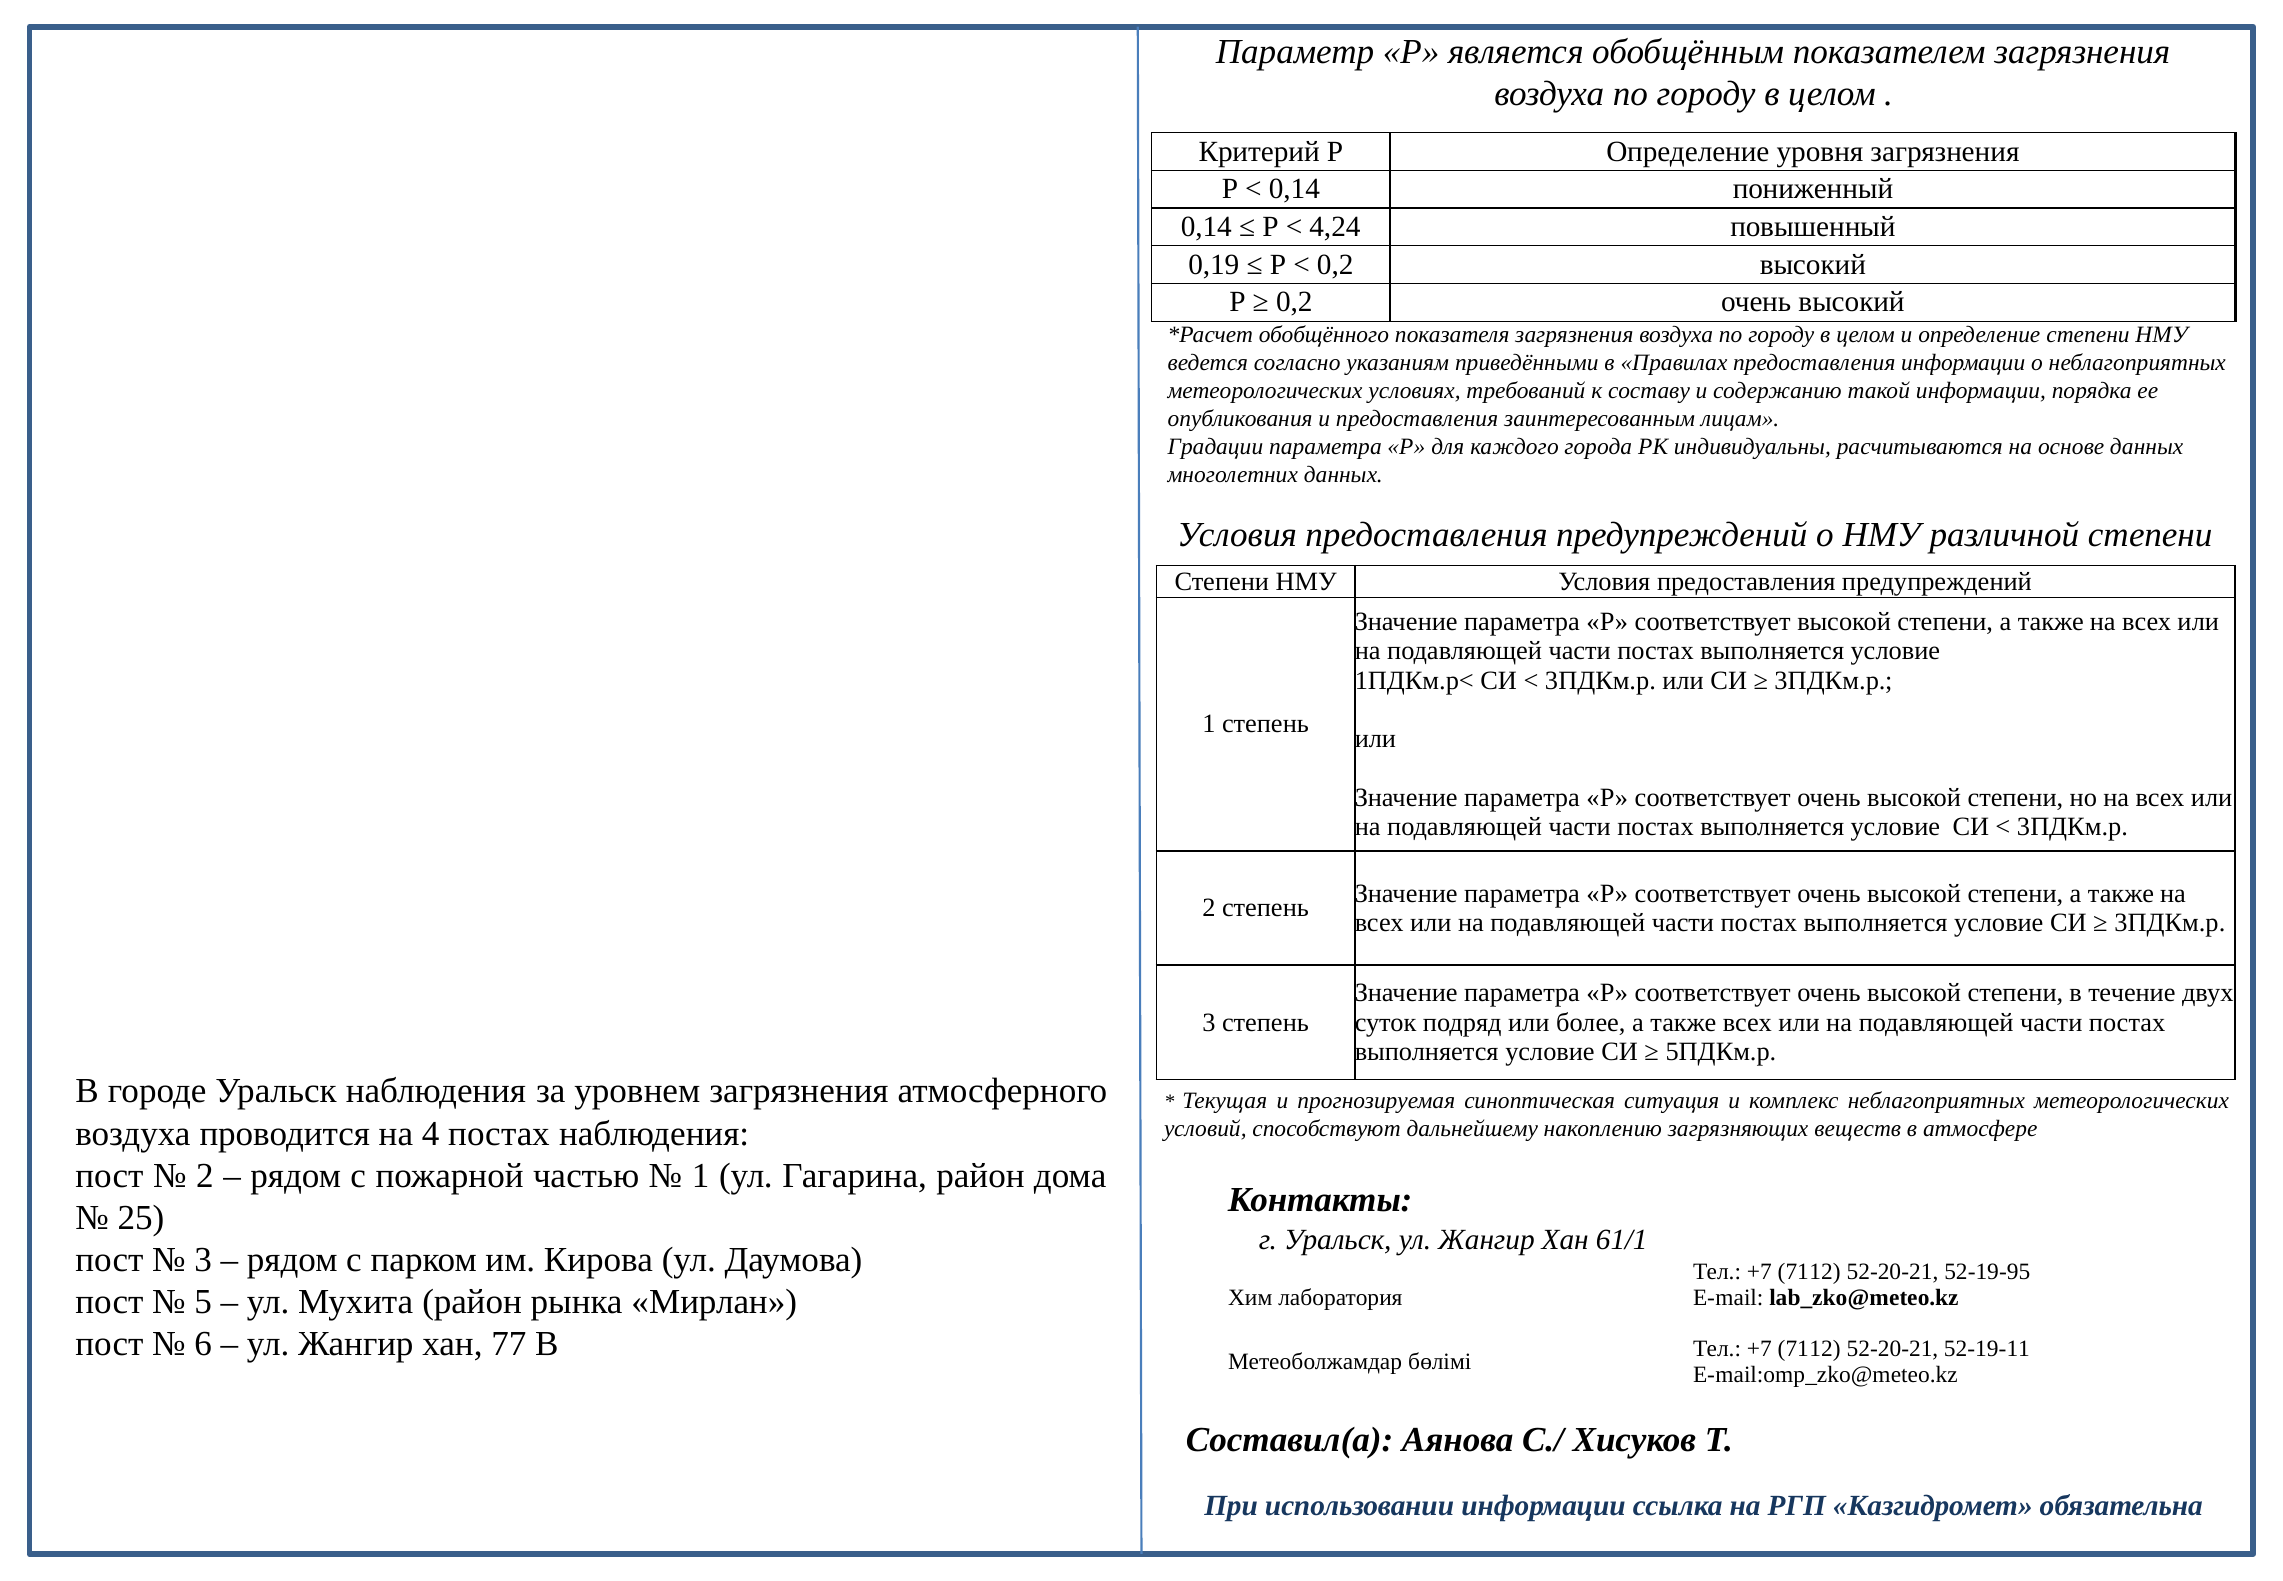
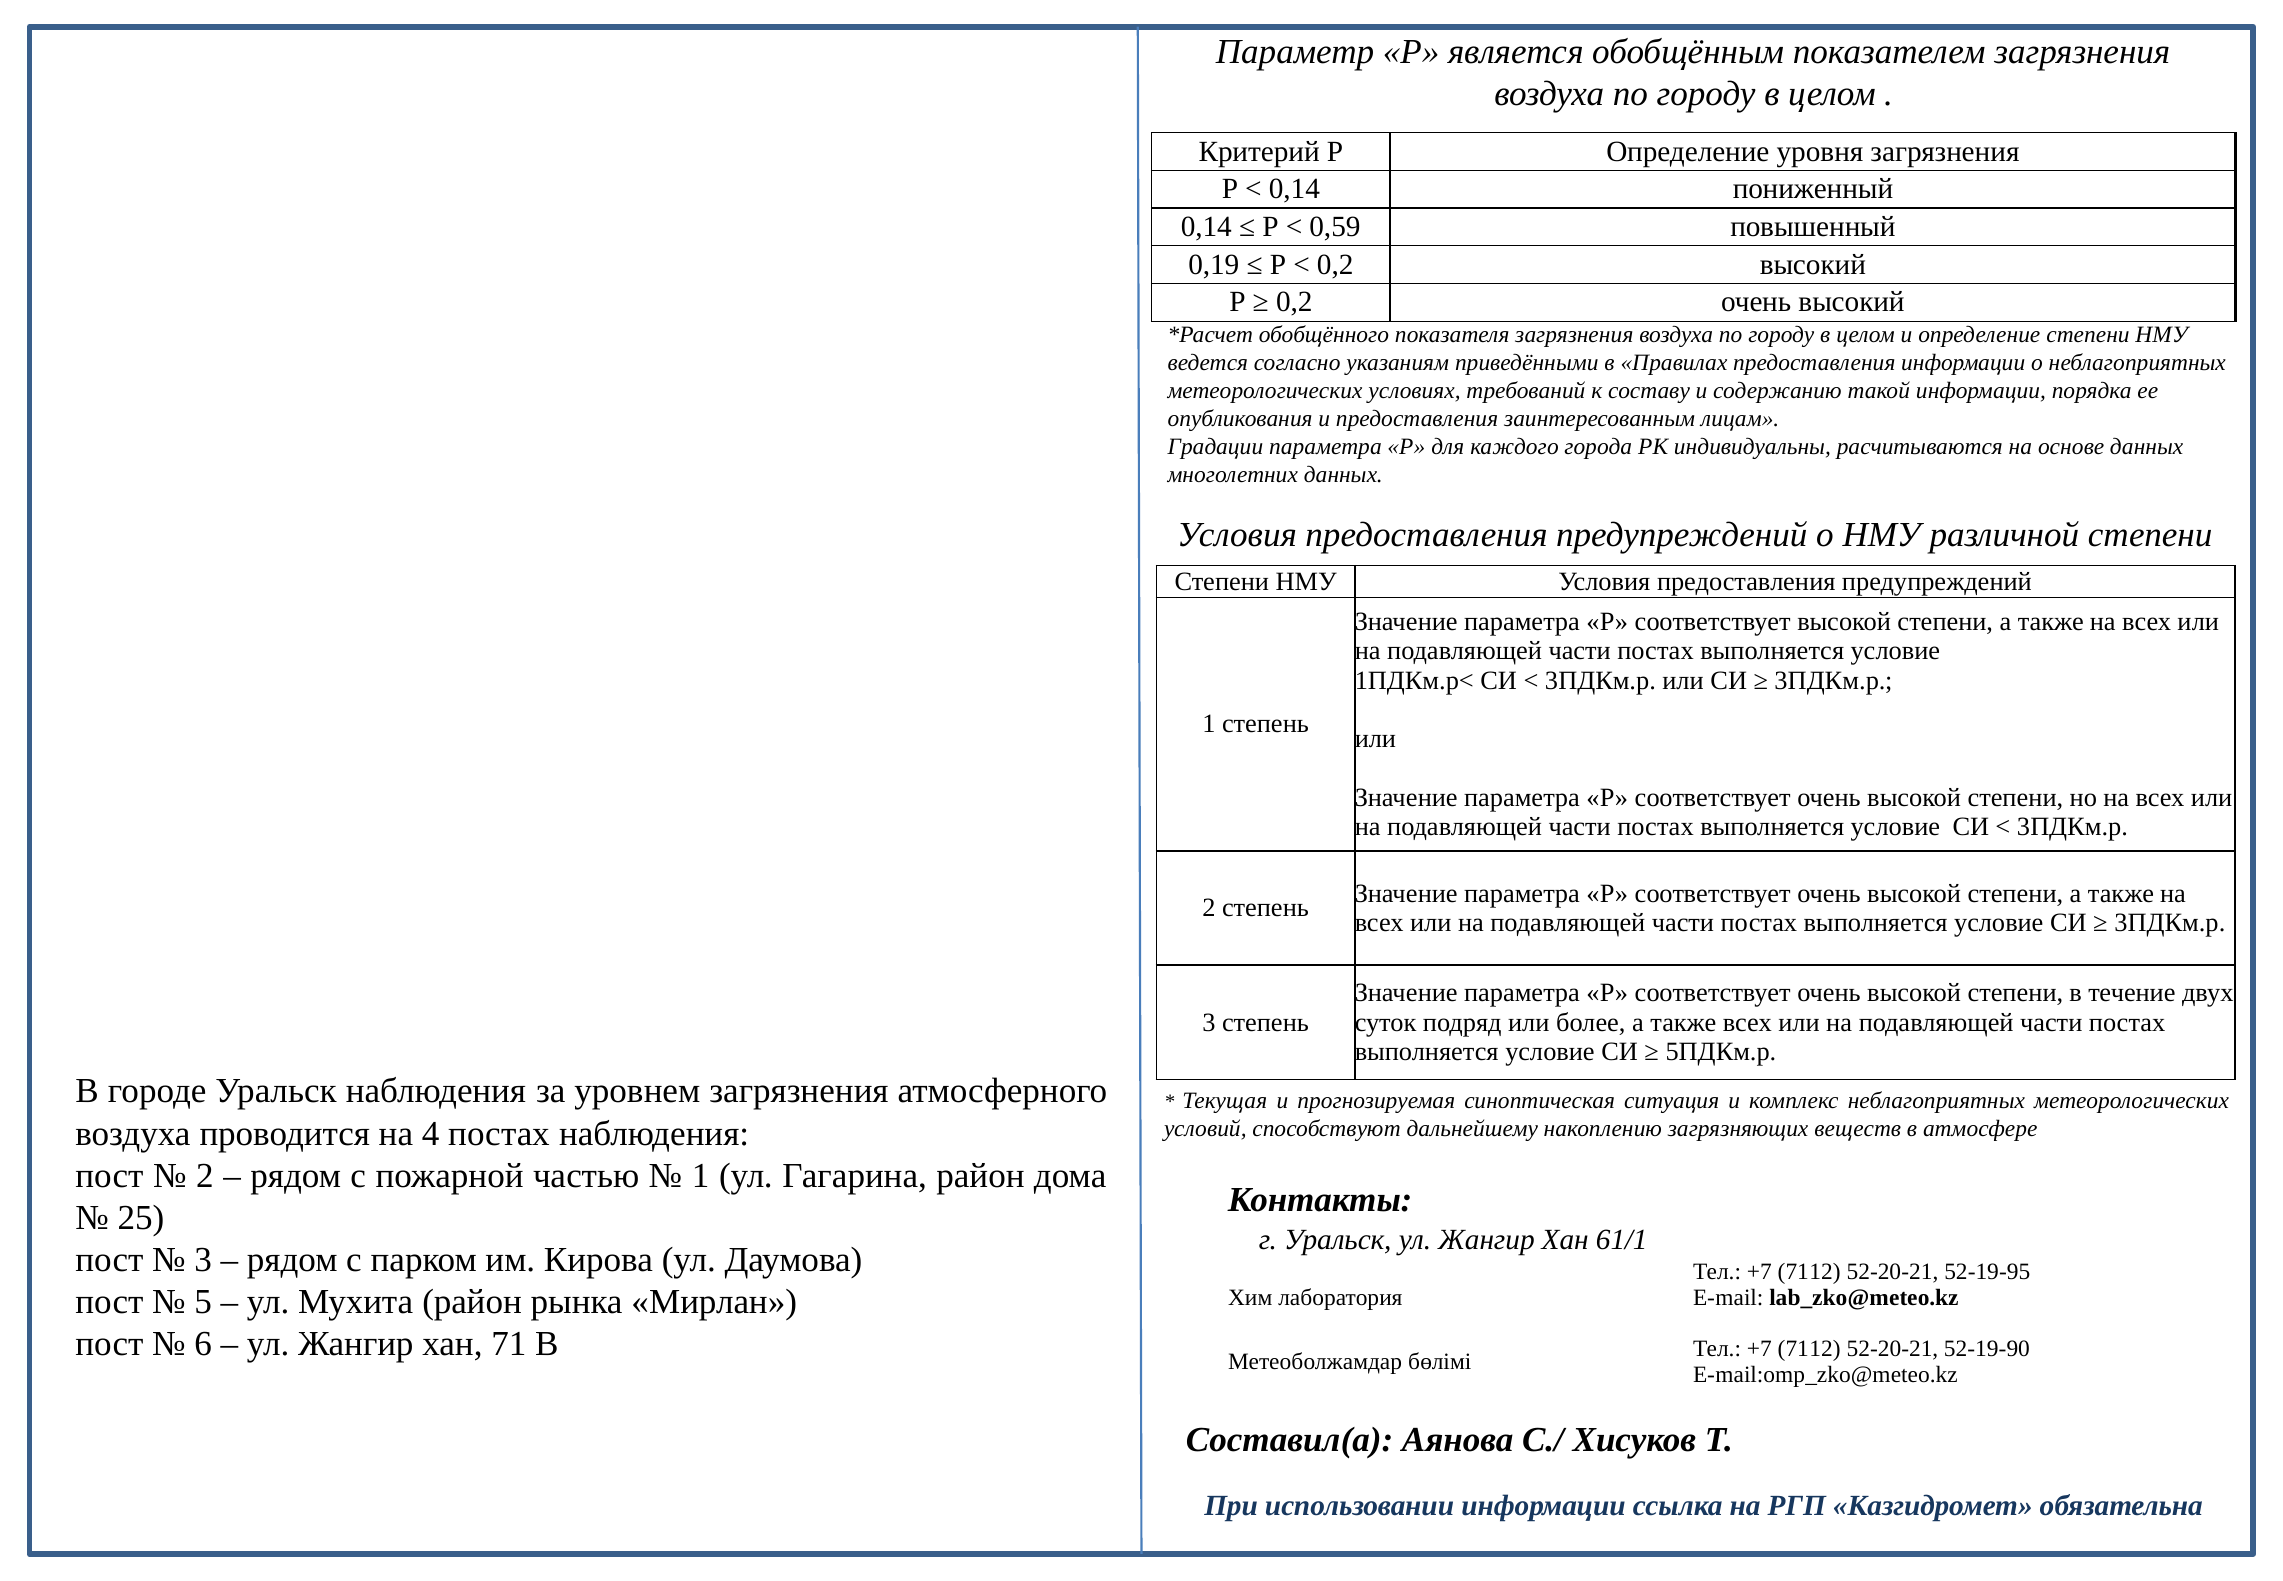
4,24: 4,24 -> 0,59
77: 77 -> 71
52-19-11: 52-19-11 -> 52-19-90
